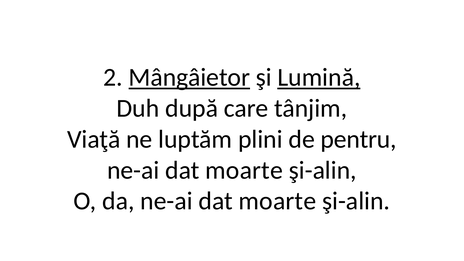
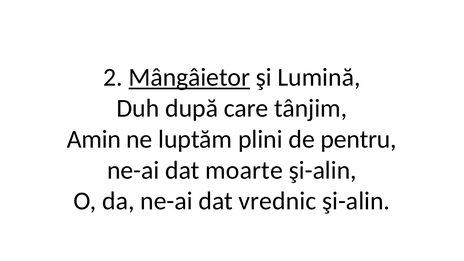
Lumină underline: present -> none
Viaţă: Viaţă -> Amin
da ne-ai dat moarte: moarte -> vrednic
